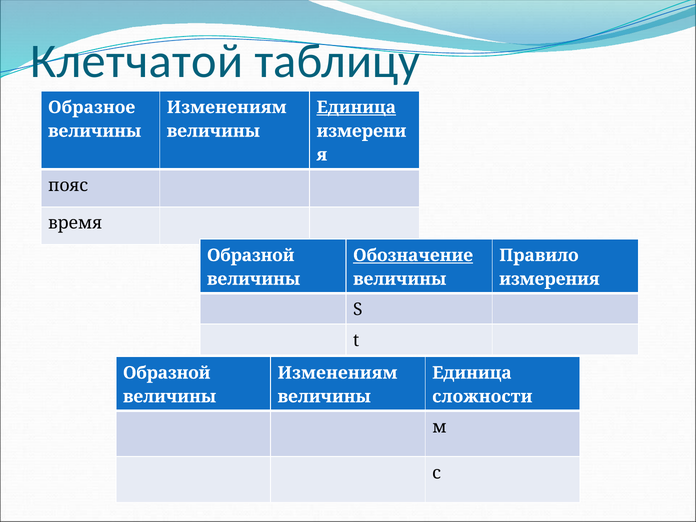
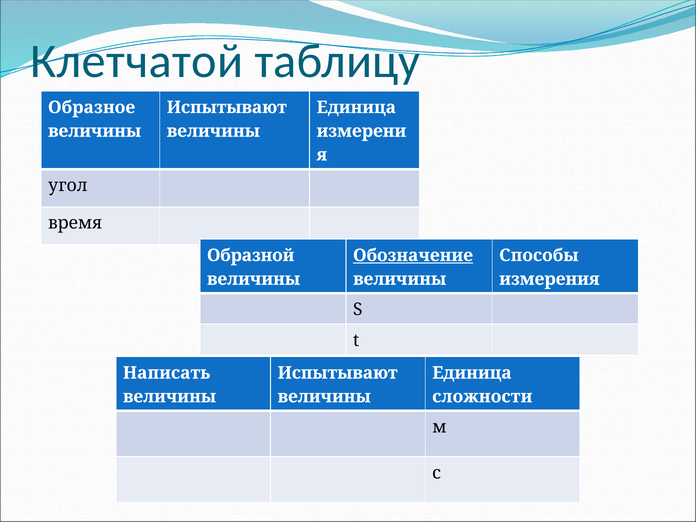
Изменениям at (227, 107): Изменениям -> Испытывают
Единица at (356, 107) underline: present -> none
пояс: пояс -> угол
Правило: Правило -> Способы
Образной at (167, 373): Образной -> Написать
Изменениям at (338, 373): Изменениям -> Испытывают
